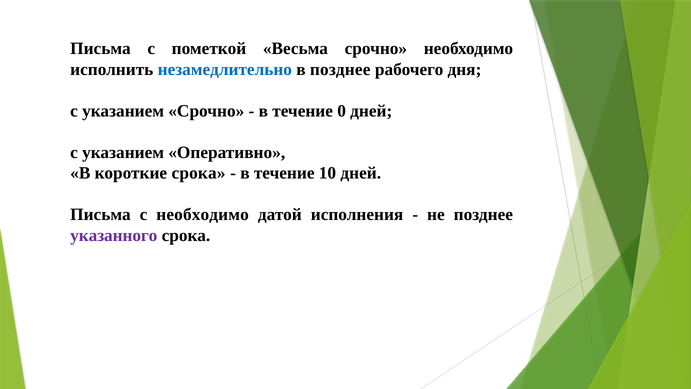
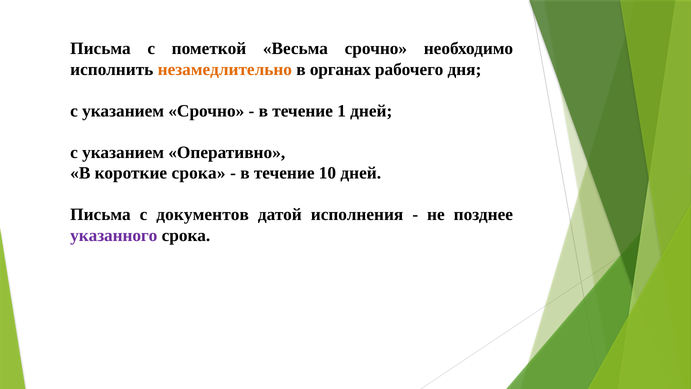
незамедлительно colour: blue -> orange
в позднее: позднее -> органах
0: 0 -> 1
с необходимо: необходимо -> документов
